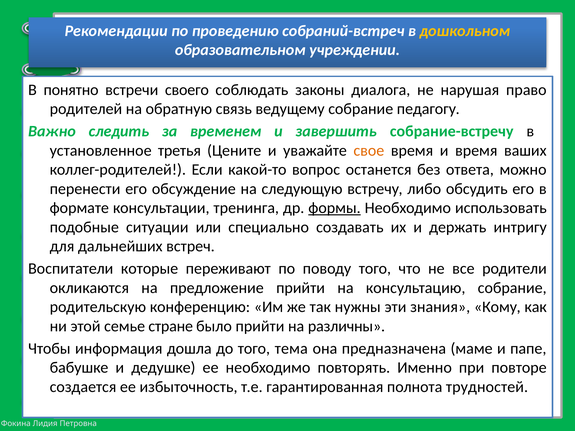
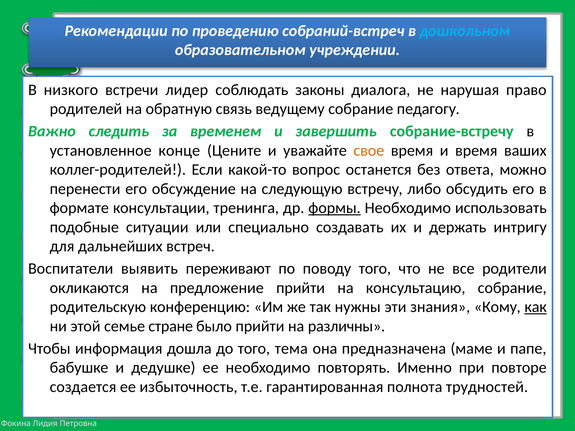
дошкольном colour: yellow -> light blue
понятно: понятно -> низкого
своего: своего -> лидер
третья: третья -> конце
которые: которые -> выявить
как underline: none -> present
